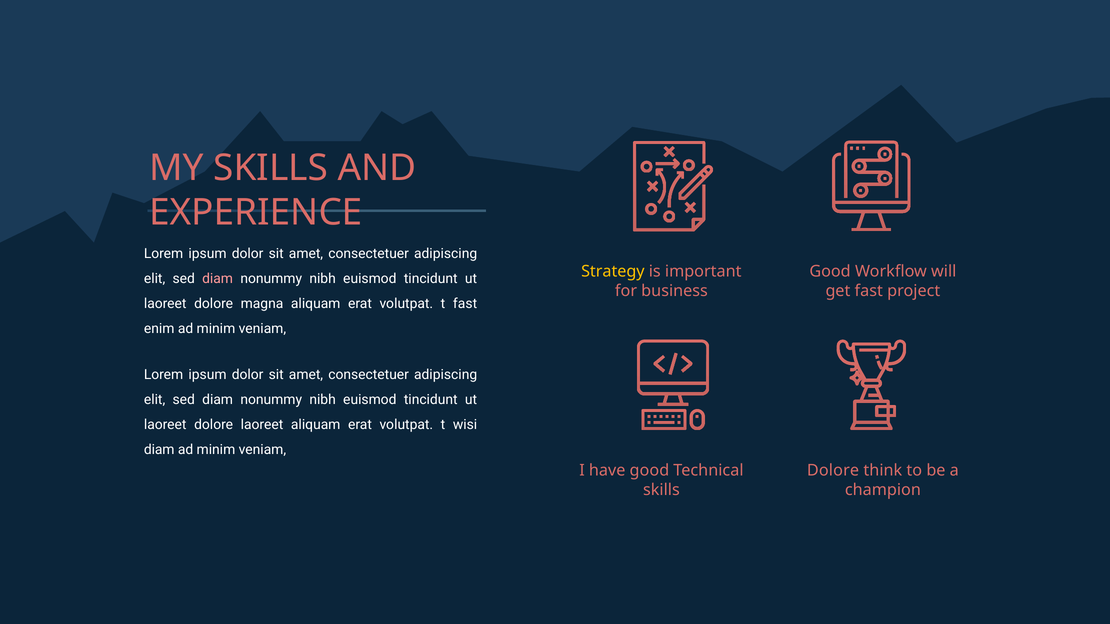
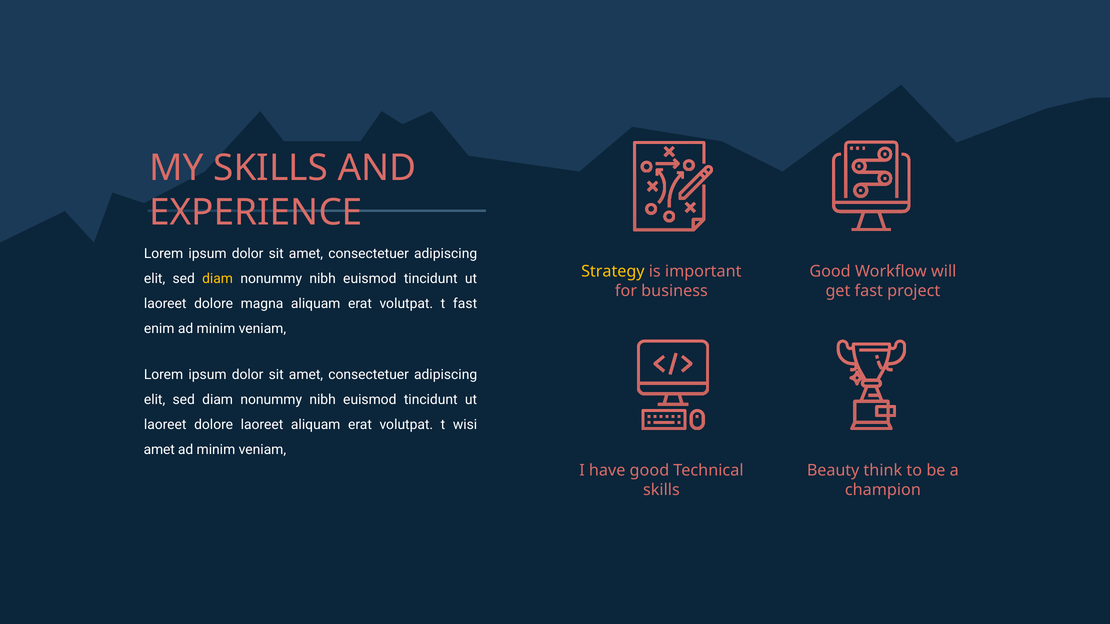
diam at (218, 279) colour: pink -> yellow
diam at (159, 450): diam -> amet
Dolore at (833, 471): Dolore -> Beauty
